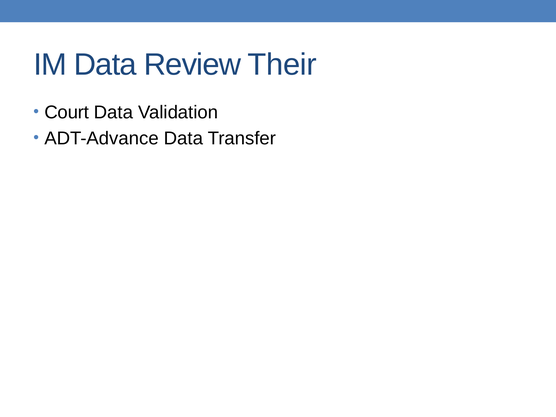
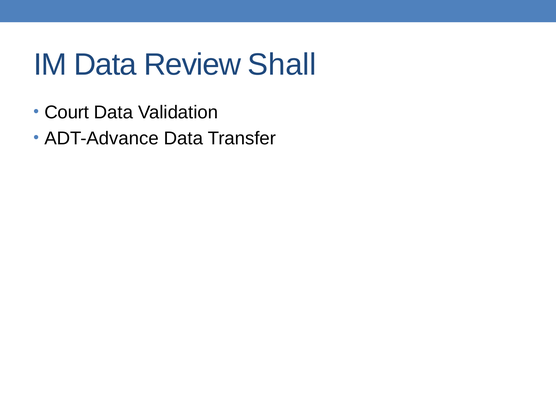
Their: Their -> Shall
